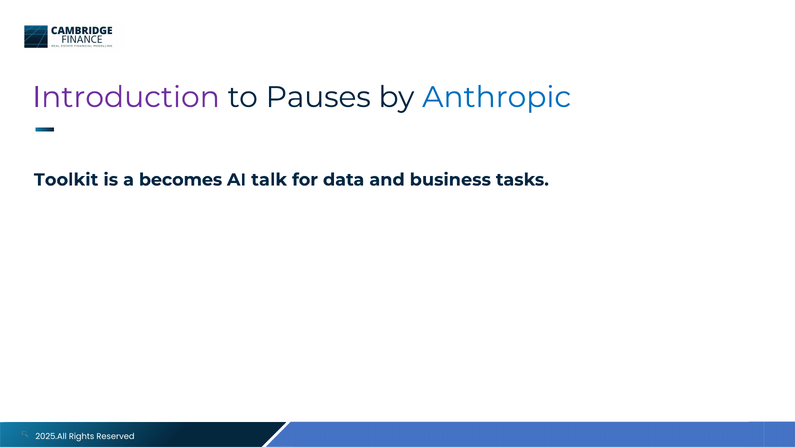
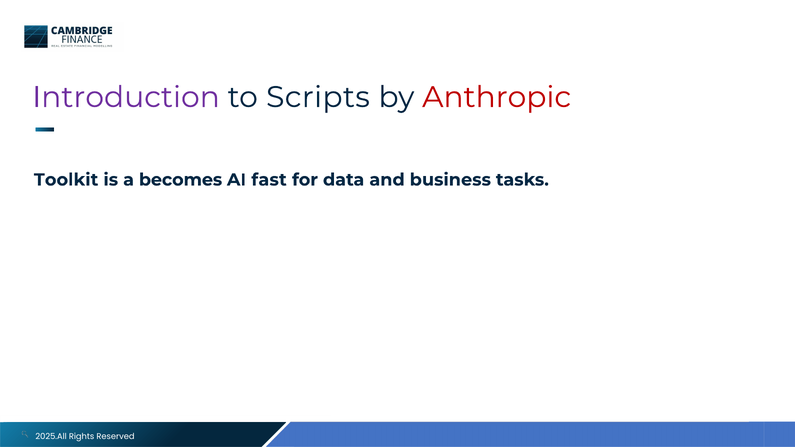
Pauses: Pauses -> Scripts
Anthropic colour: blue -> red
talk: talk -> fast
